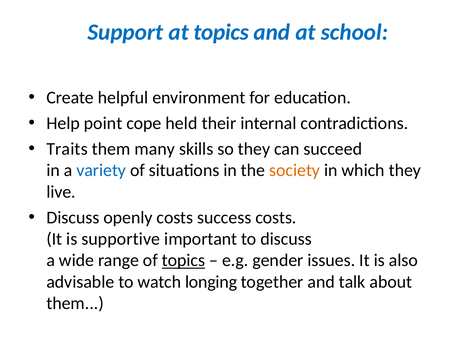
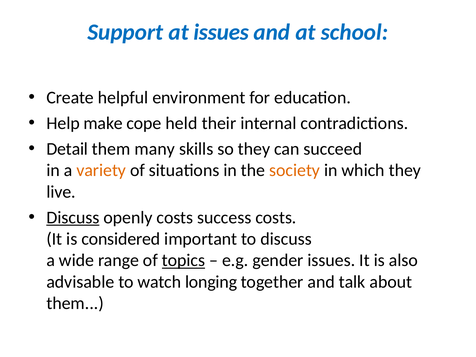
at topics: topics -> issues
point: point -> make
Traits: Traits -> Detail
variety colour: blue -> orange
Discuss at (73, 218) underline: none -> present
supportive: supportive -> considered
